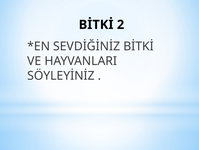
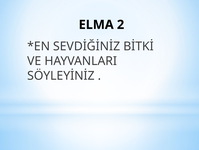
BİTKİ at (96, 25): BİTKİ -> ELMA
